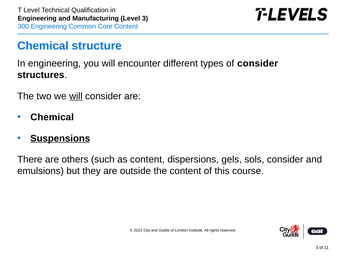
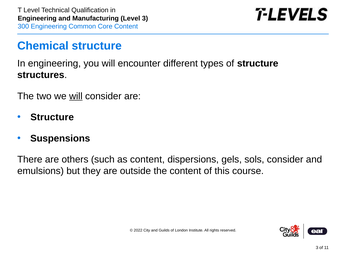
of consider: consider -> structure
Chemical at (52, 118): Chemical -> Structure
Suspensions underline: present -> none
